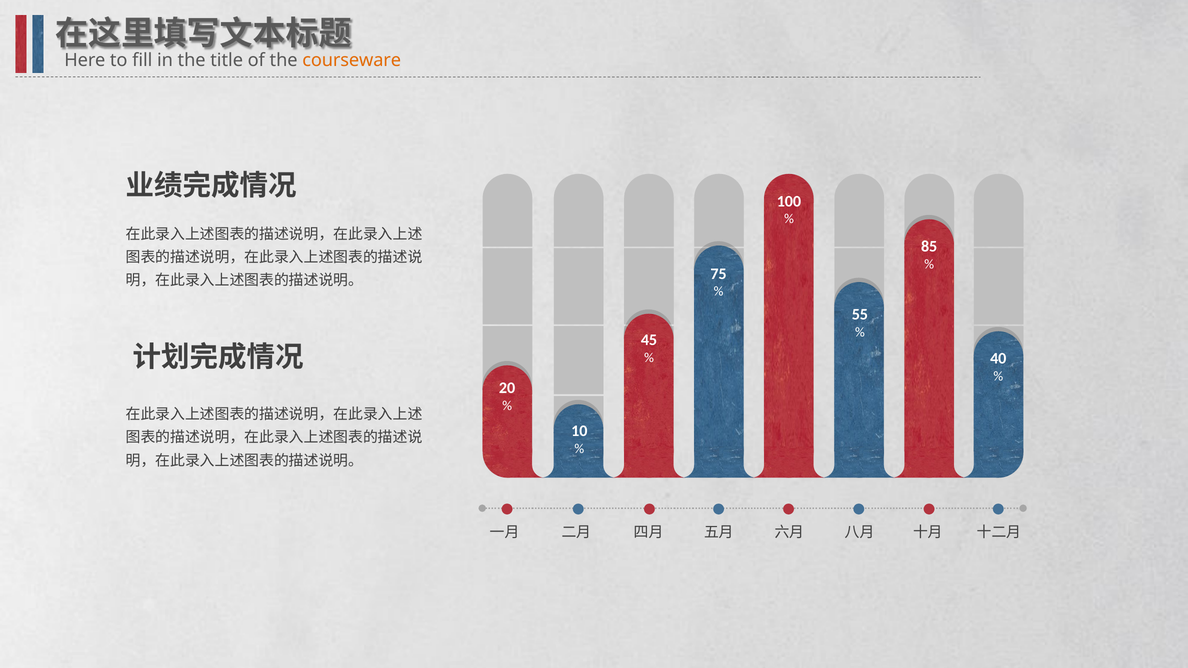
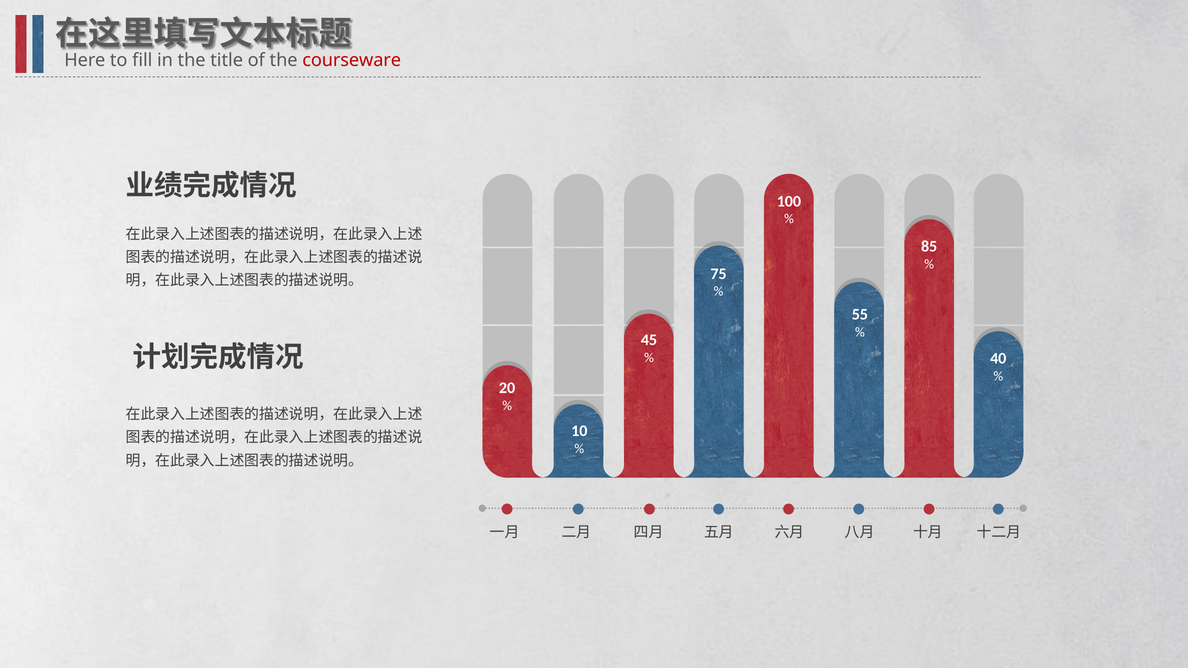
courseware colour: orange -> red
